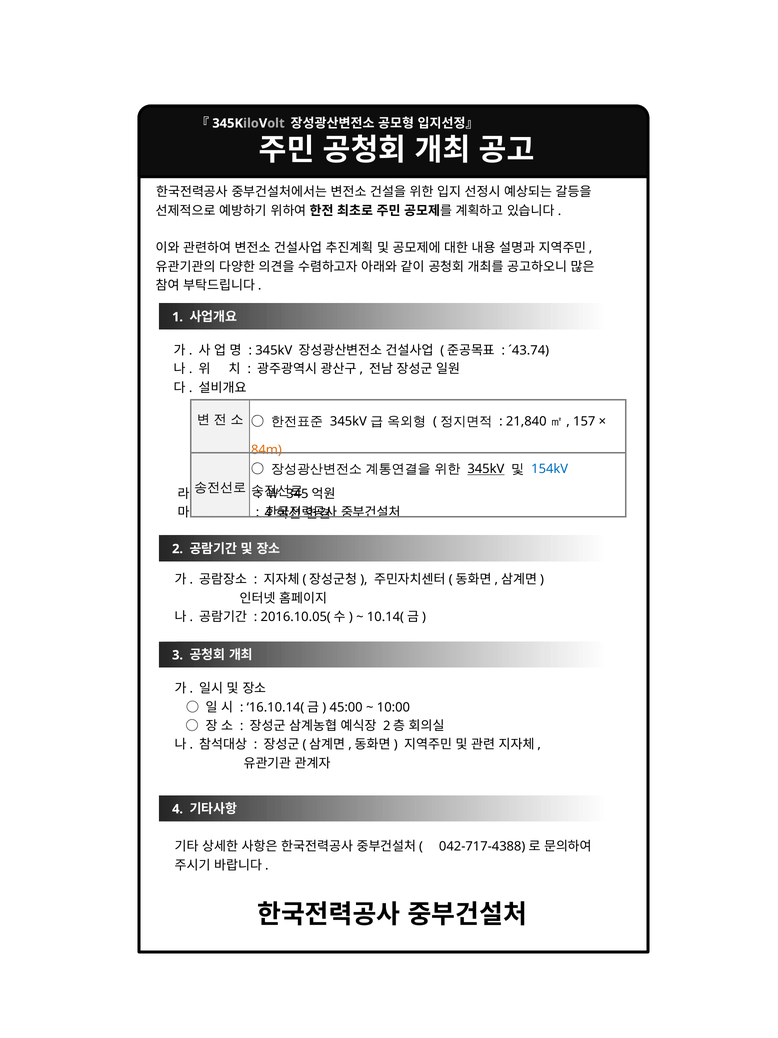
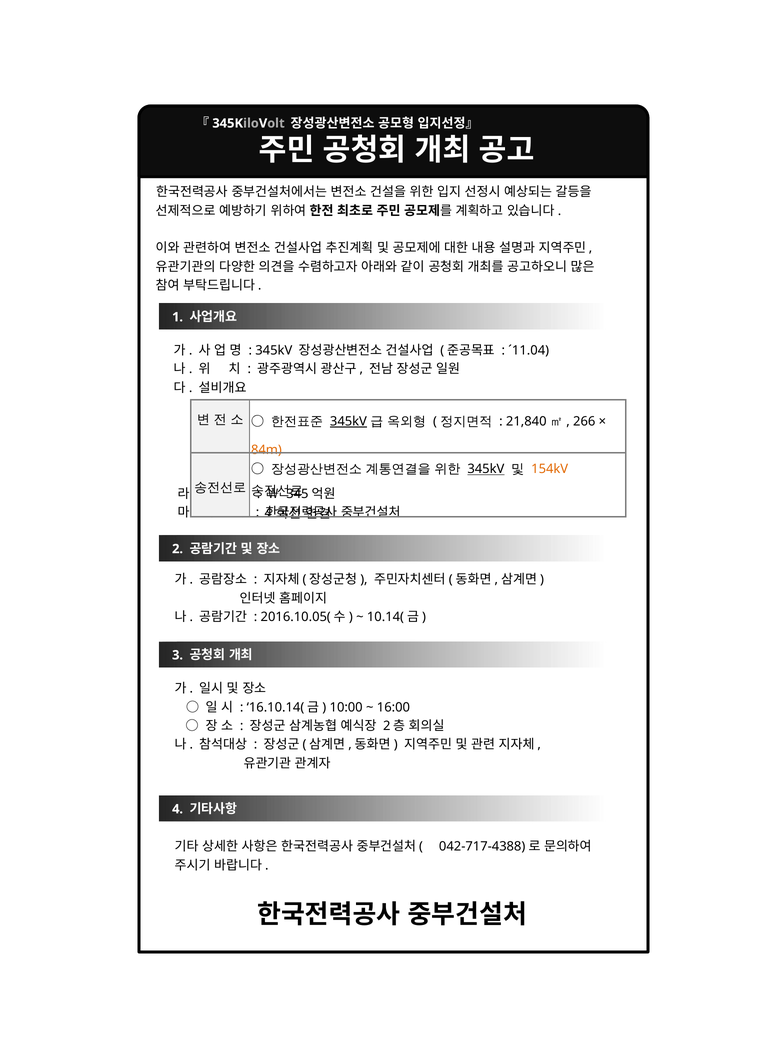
´43.74: ´43.74 -> ´11.04
345kV at (348, 421) underline: none -> present
157: 157 -> 266
154kV colour: blue -> orange
45:00: 45:00 -> 10:00
10:00: 10:00 -> 16:00
